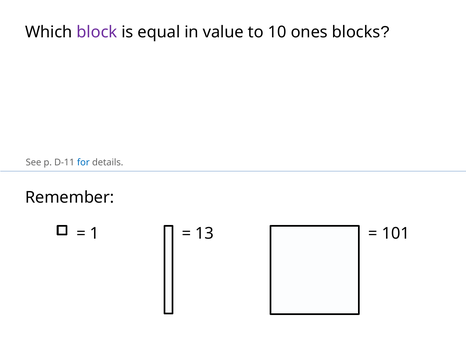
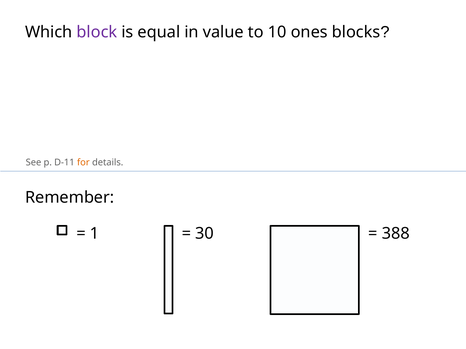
for colour: blue -> orange
13: 13 -> 30
101: 101 -> 388
